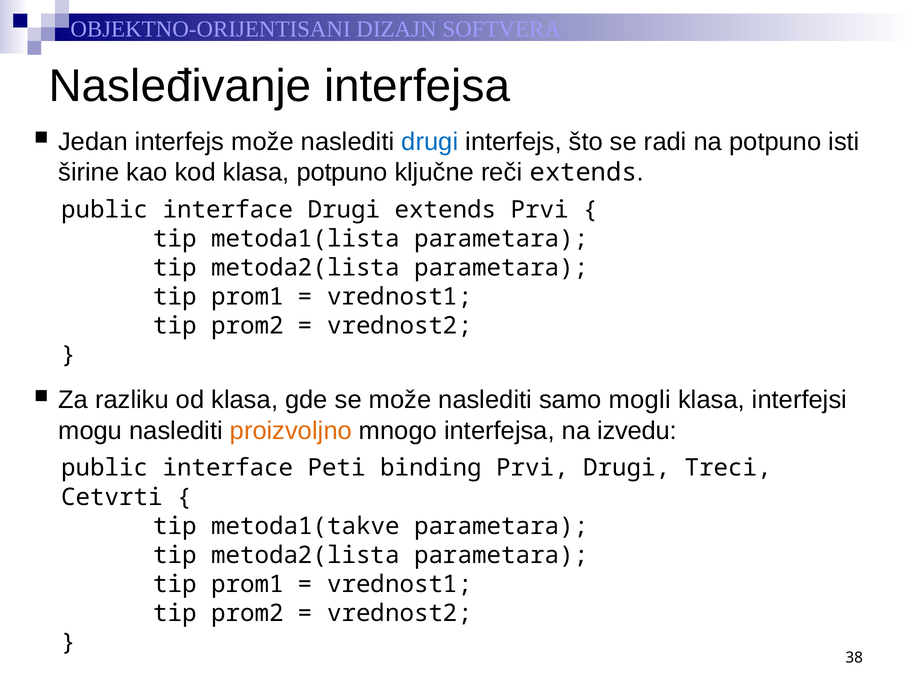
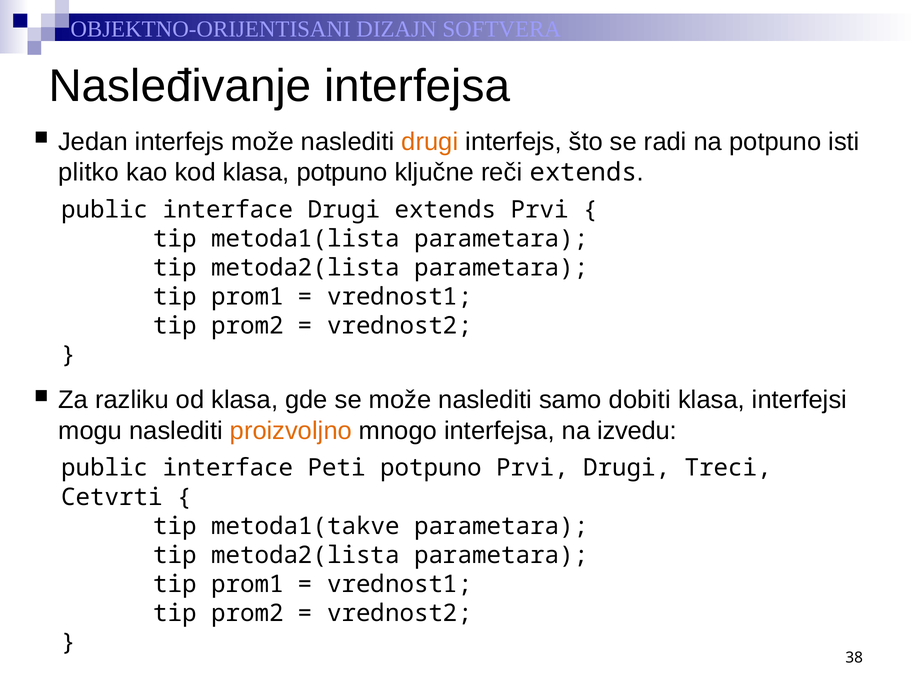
drugi at (430, 142) colour: blue -> orange
širine: širine -> plitko
mogli: mogli -> dobiti
Peti binding: binding -> potpuno
